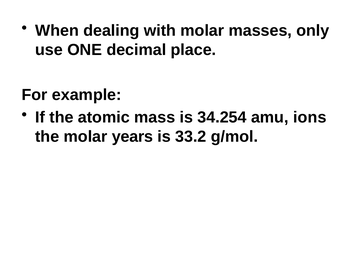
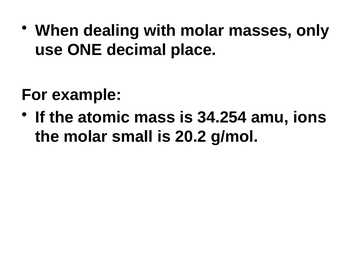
years: years -> small
33.2: 33.2 -> 20.2
